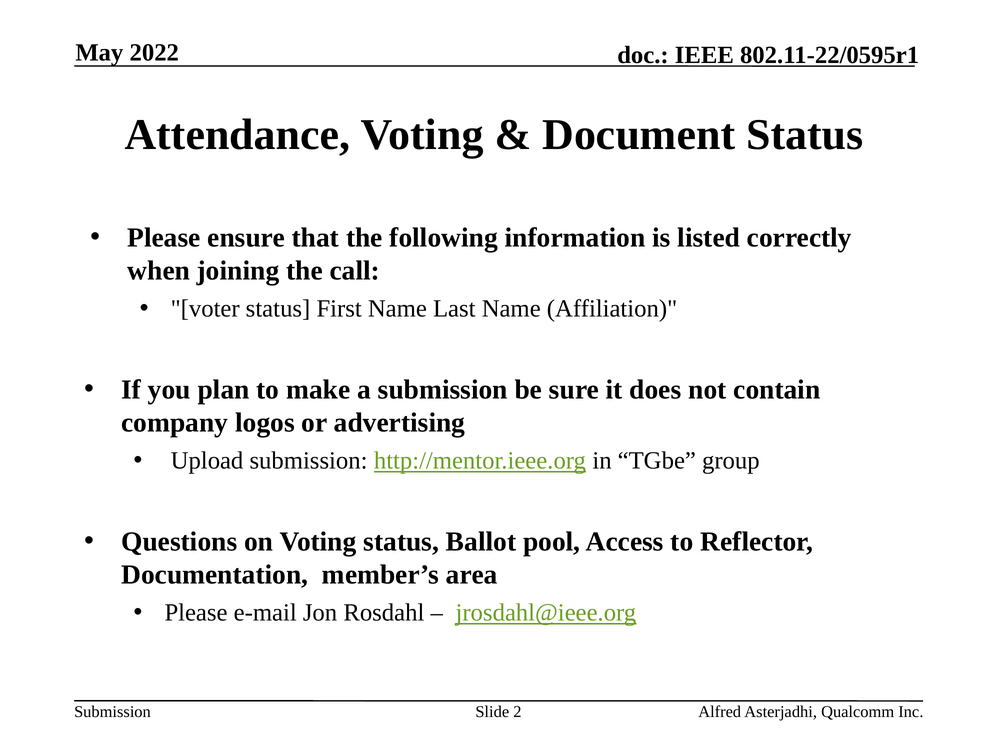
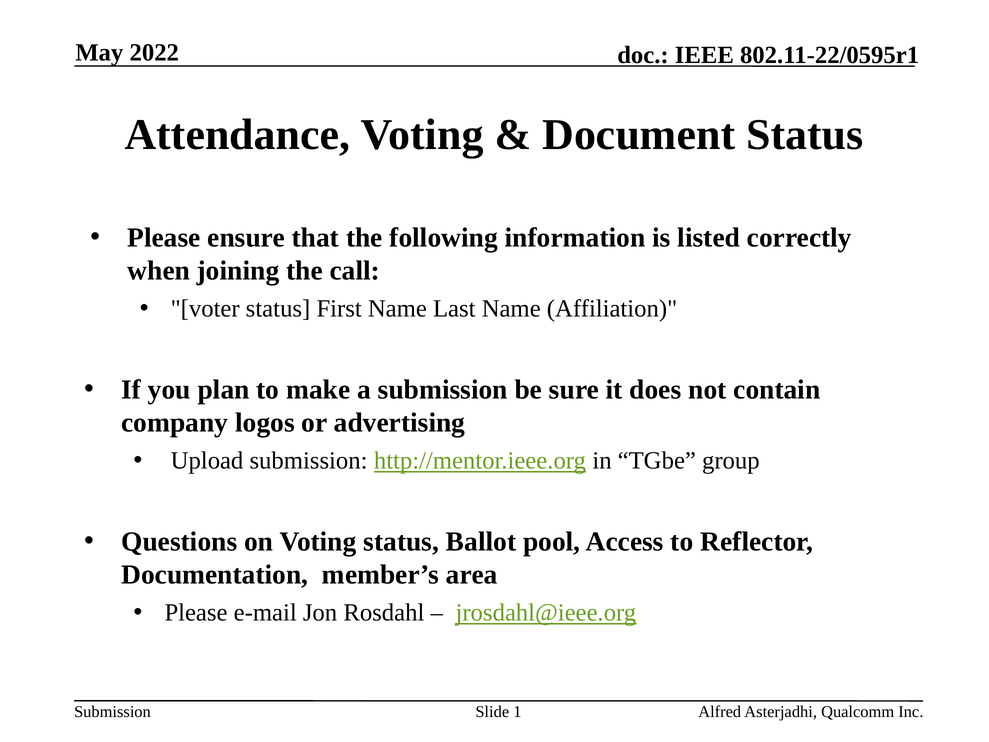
2: 2 -> 1
